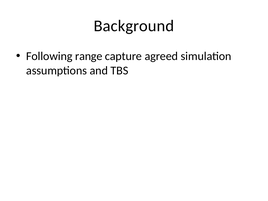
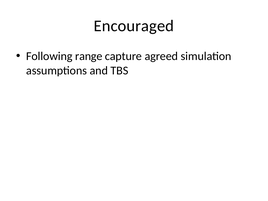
Background: Background -> Encouraged
